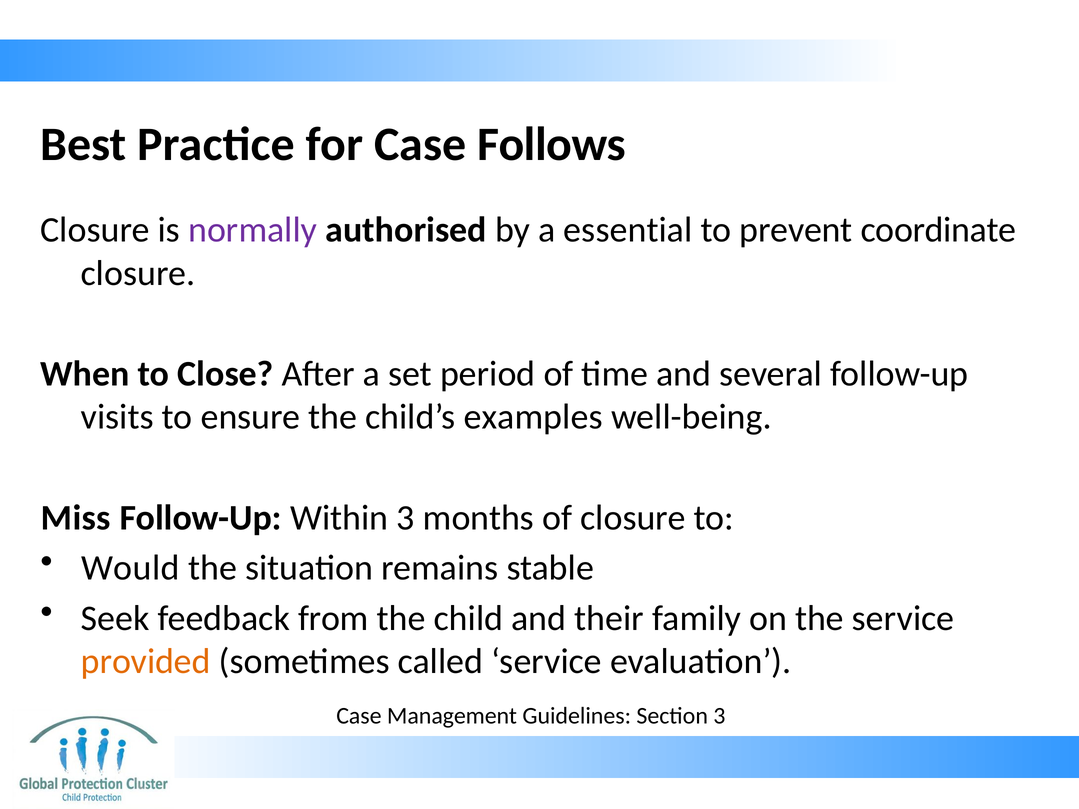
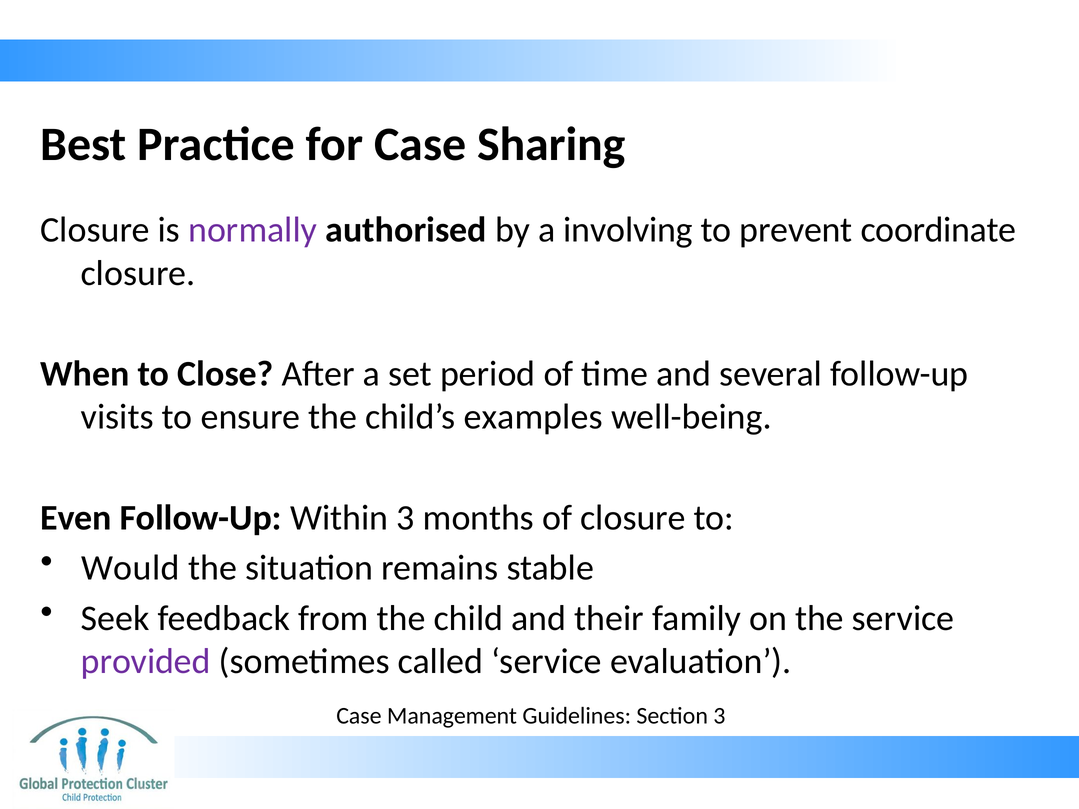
Follows: Follows -> Sharing
essential: essential -> involving
Miss: Miss -> Even
provided colour: orange -> purple
